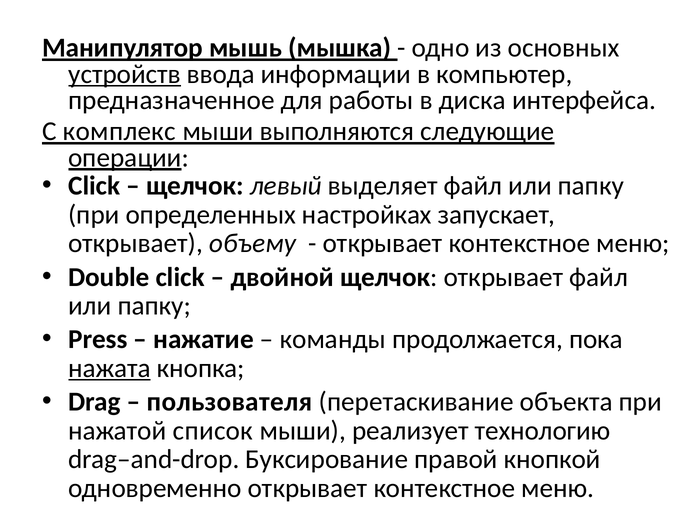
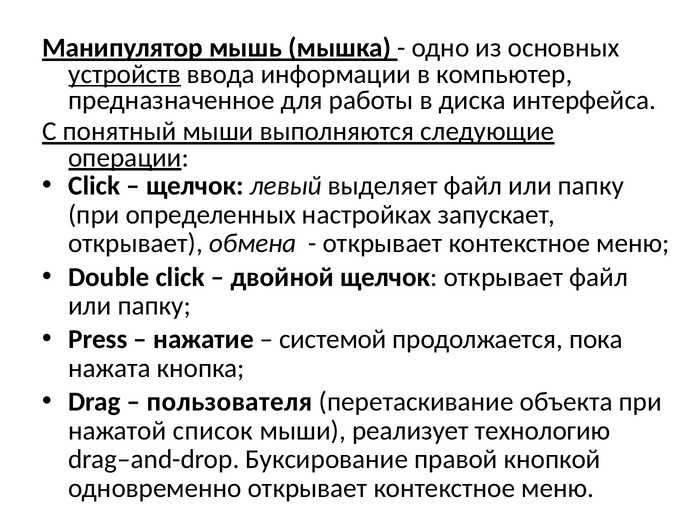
комплекс: комплекс -> понятный
объему: объему -> обмена
команды: команды -> системой
нажата underline: present -> none
